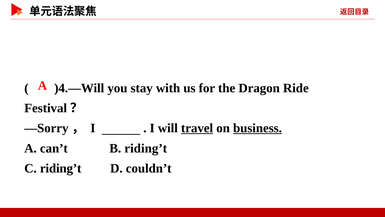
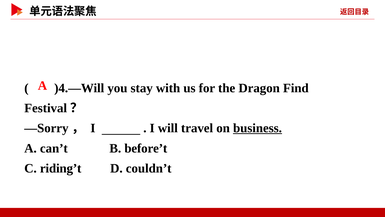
Ride: Ride -> Find
travel underline: present -> none
B riding’t: riding’t -> before’t
